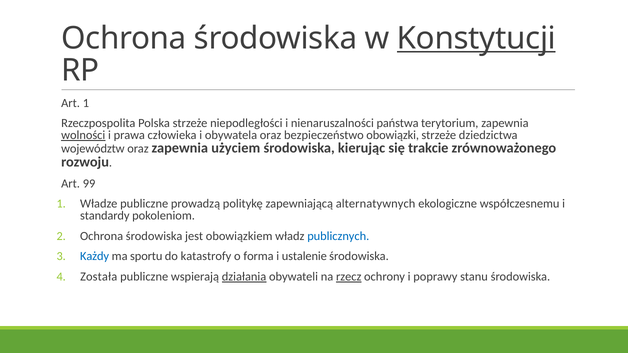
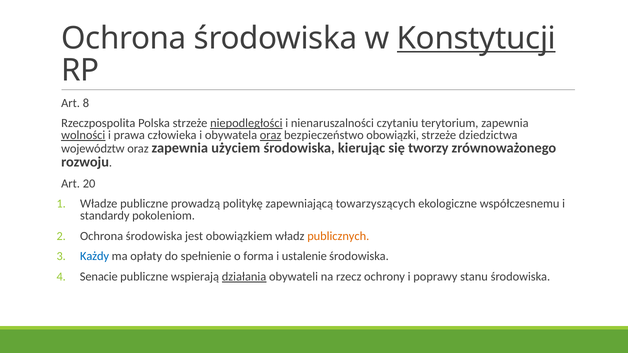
Art 1: 1 -> 8
niepodległości underline: none -> present
państwa: państwa -> czytaniu
oraz at (271, 135) underline: none -> present
trakcie: trakcie -> tworzy
99: 99 -> 20
alternatywnych: alternatywnych -> towarzyszących
publicznych colour: blue -> orange
sportu: sportu -> opłaty
katastrofy: katastrofy -> spełnienie
Została: Została -> Senacie
rzecz underline: present -> none
